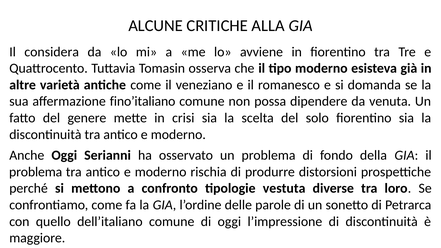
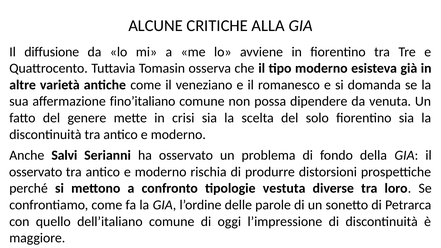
considera: considera -> diffusione
Anche Oggi: Oggi -> Salvi
problema at (36, 172): problema -> osservato
